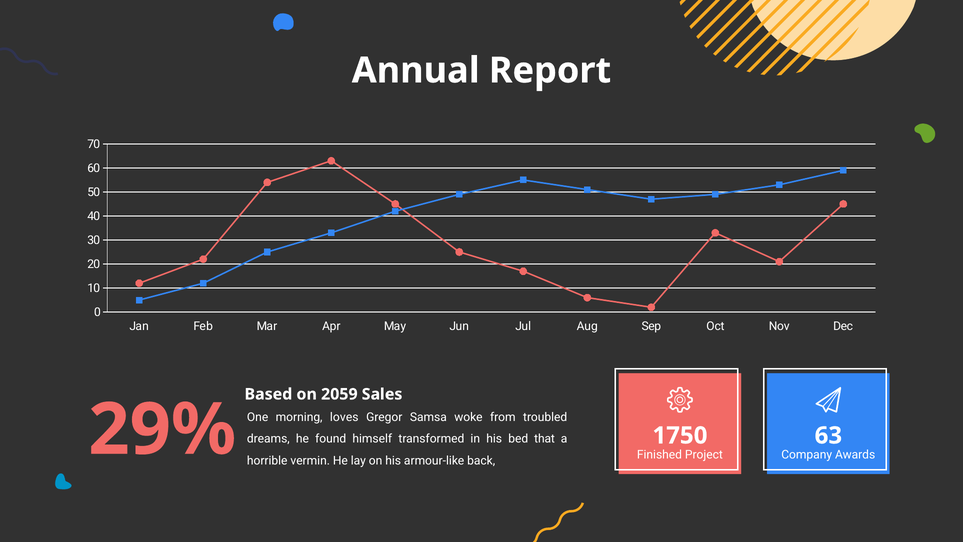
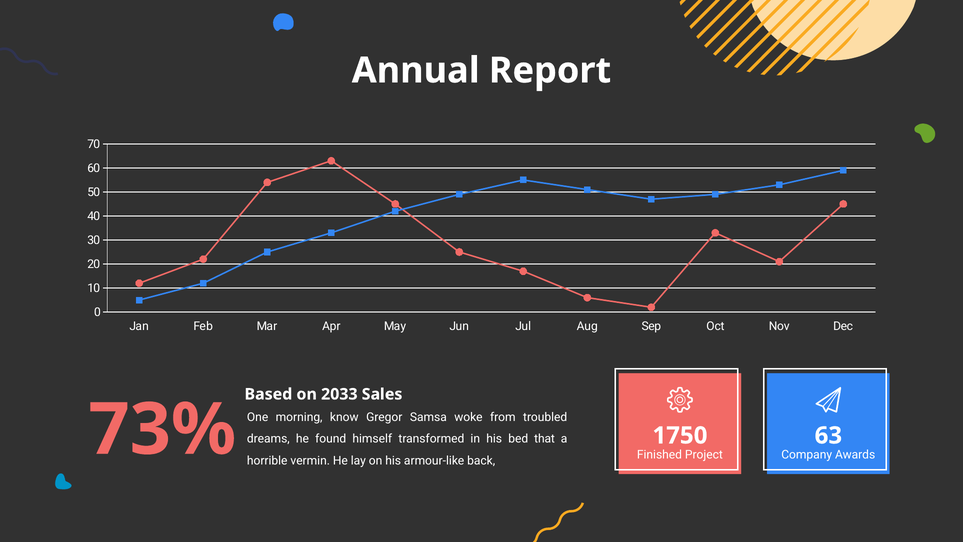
2059: 2059 -> 2033
loves: loves -> know
29%: 29% -> 73%
